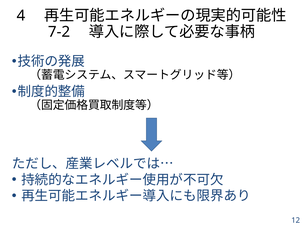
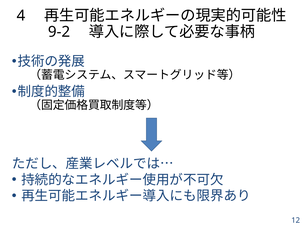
7-2: 7-2 -> 9-2
